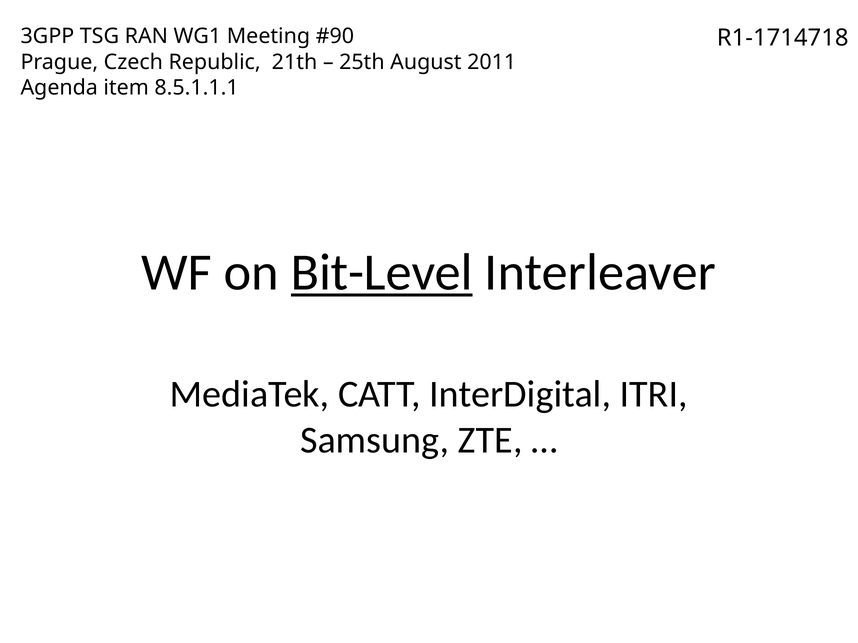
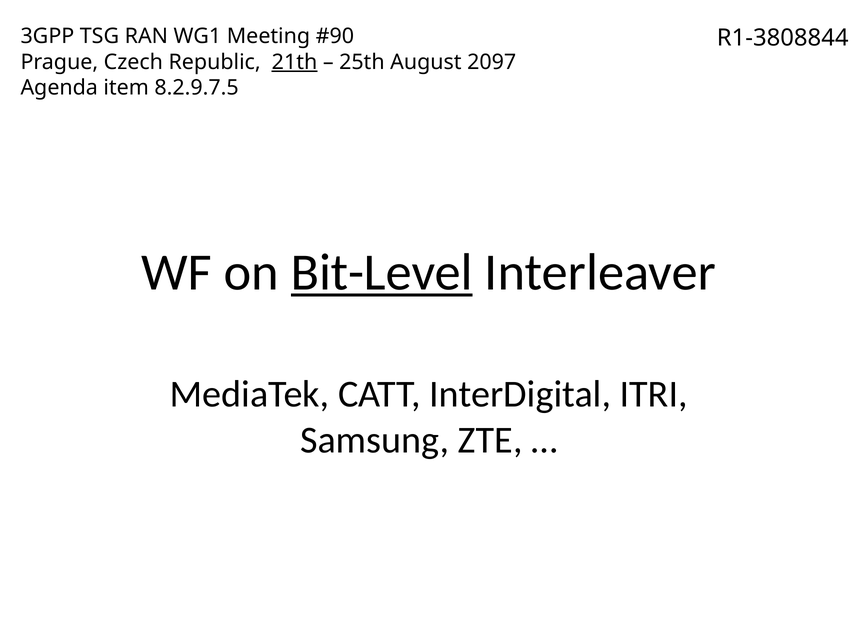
R1-1714718: R1-1714718 -> R1-3808844
21th underline: none -> present
2011: 2011 -> 2097
8.5.1.1.1: 8.5.1.1.1 -> 8.2.9.7.5
